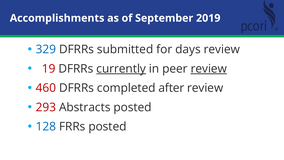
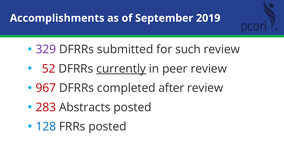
329 colour: blue -> purple
days: days -> such
19: 19 -> 52
review at (209, 69) underline: present -> none
460: 460 -> 967
293: 293 -> 283
